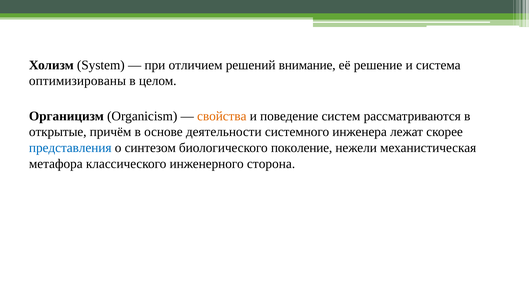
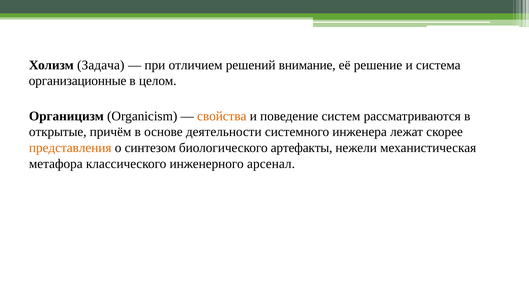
System: System -> Задача
оптимизированы: оптимизированы -> организационные
представления colour: blue -> orange
поколение: поколение -> артефакты
сторона: сторона -> арсенал
